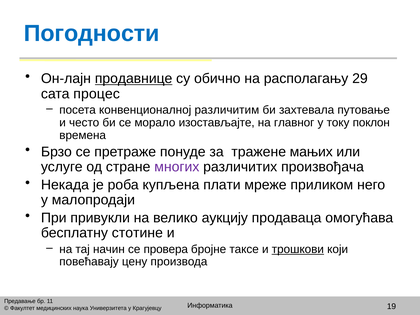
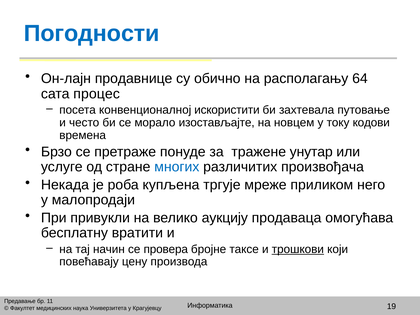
продавнице underline: present -> none
29: 29 -> 64
различитим: различитим -> искористити
главног: главног -> новцем
поклон: поклон -> кодови
мањих: мањих -> унутар
многих colour: purple -> blue
плати: плати -> тргује
стотине: стотине -> вратити
